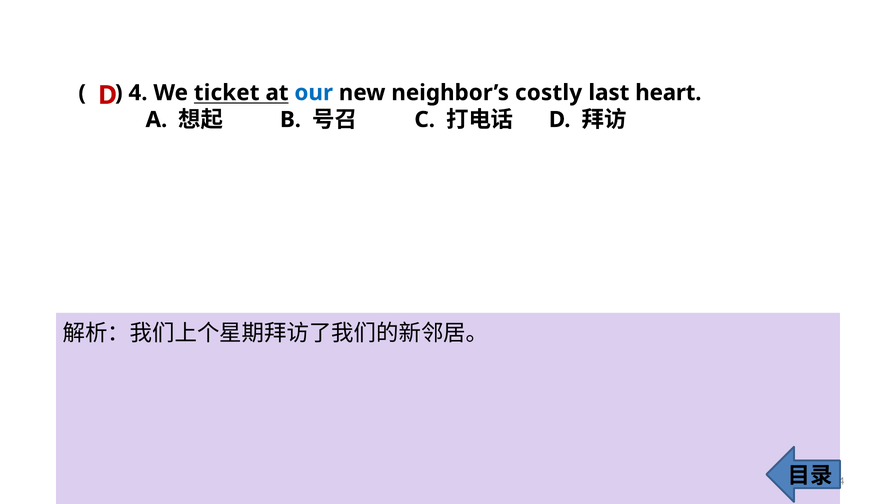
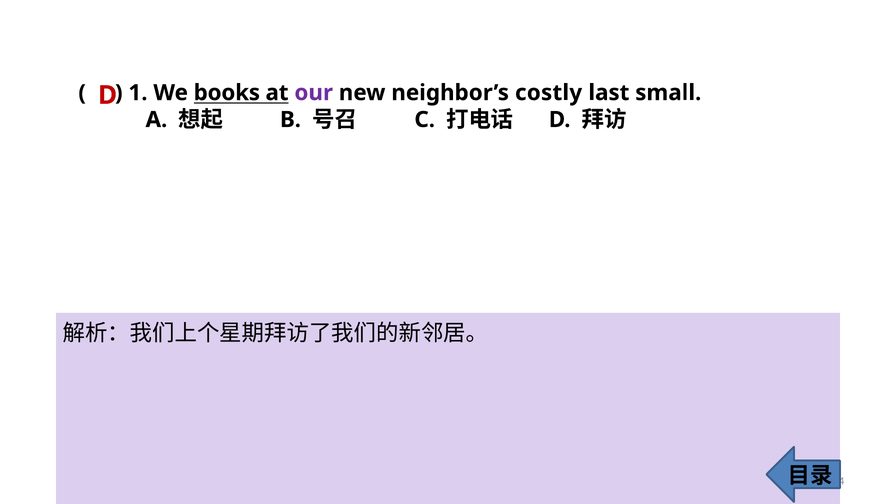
4: 4 -> 1
ticket: ticket -> books
our colour: blue -> purple
heart: heart -> small
